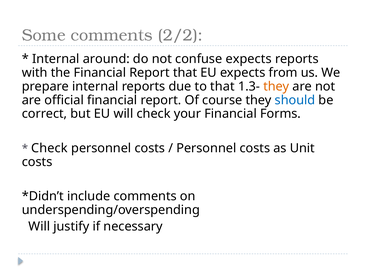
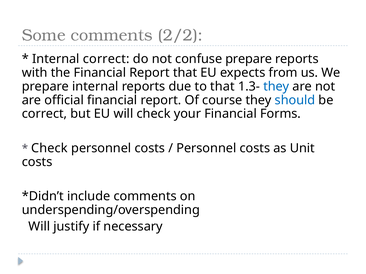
Internal around: around -> correct
confuse expects: expects -> prepare
they at (276, 87) colour: orange -> blue
